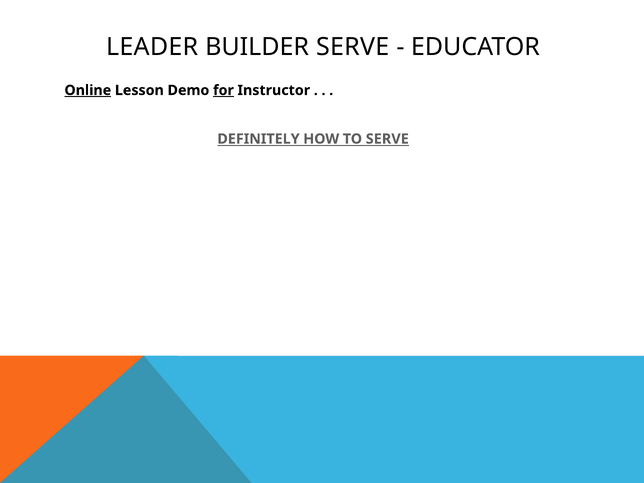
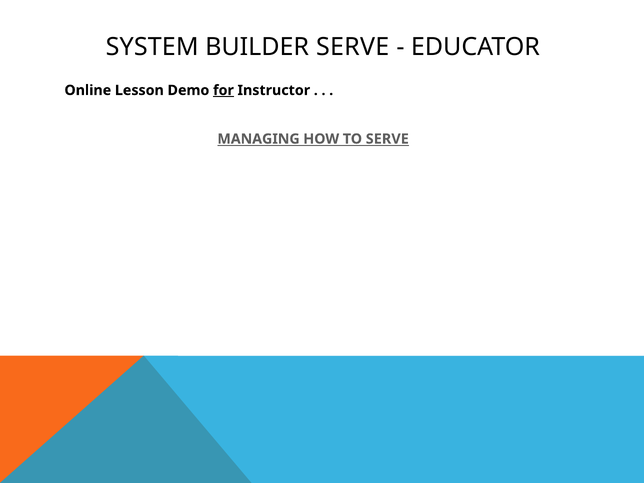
LEADER: LEADER -> SYSTEM
Online underline: present -> none
DEFINITELY: DEFINITELY -> MANAGING
